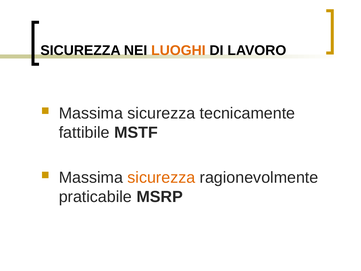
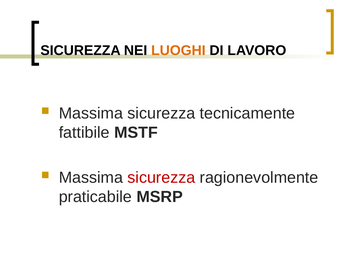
sicurezza at (161, 177) colour: orange -> red
